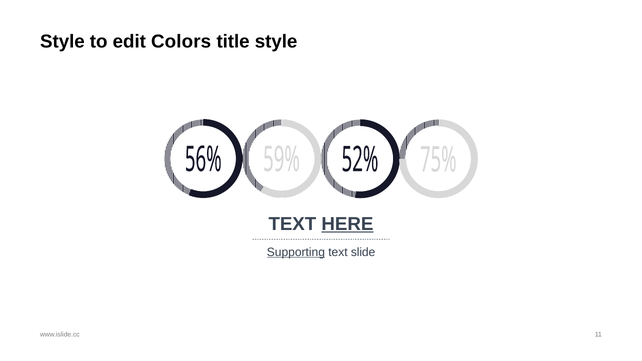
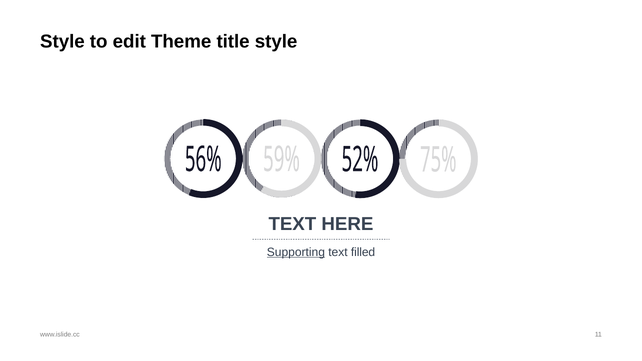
Colors: Colors -> Theme
HERE underline: present -> none
slide: slide -> filled
